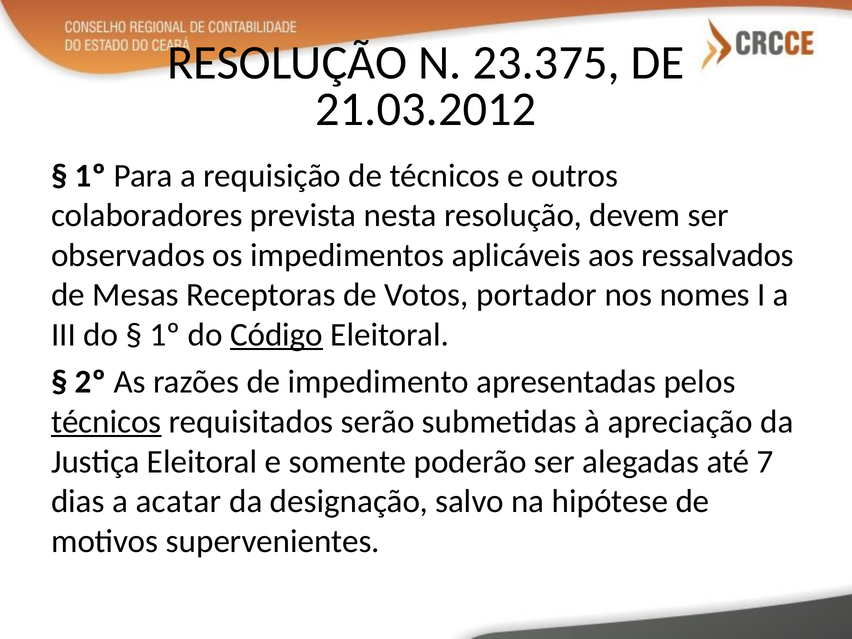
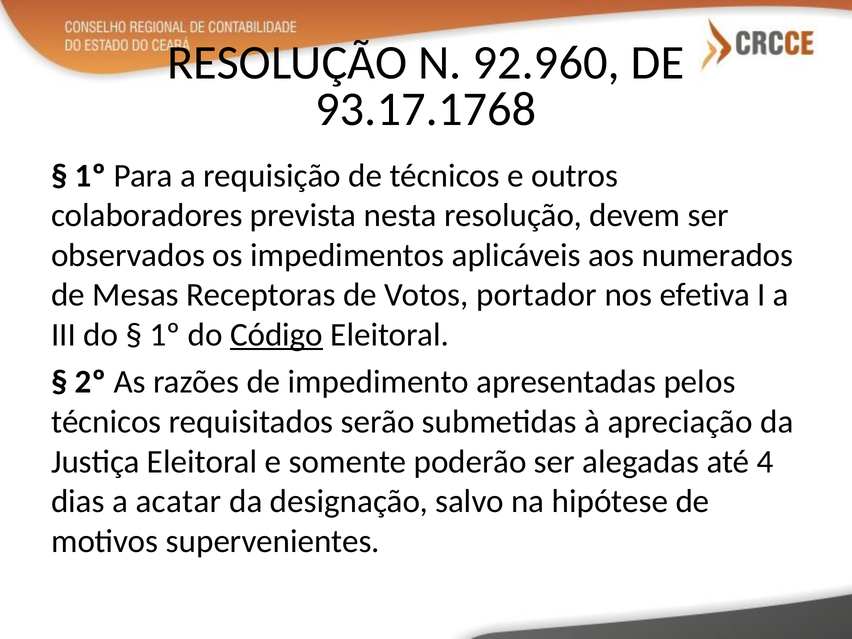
23.375: 23.375 -> 92.960
21.03.2012: 21.03.2012 -> 93.17.1768
ressalvados: ressalvados -> numerados
nomes: nomes -> efetiva
técnicos at (106, 422) underline: present -> none
7: 7 -> 4
